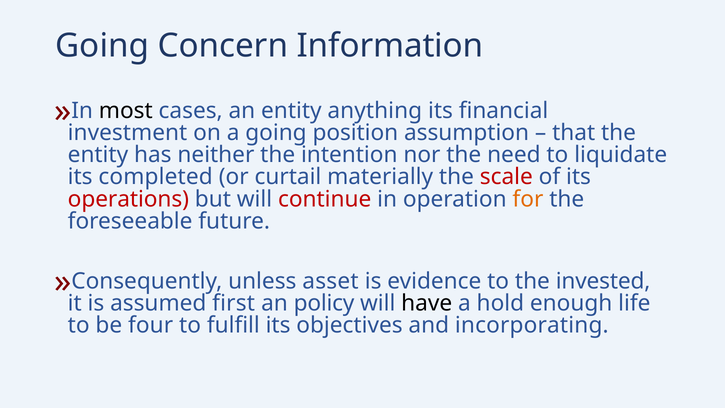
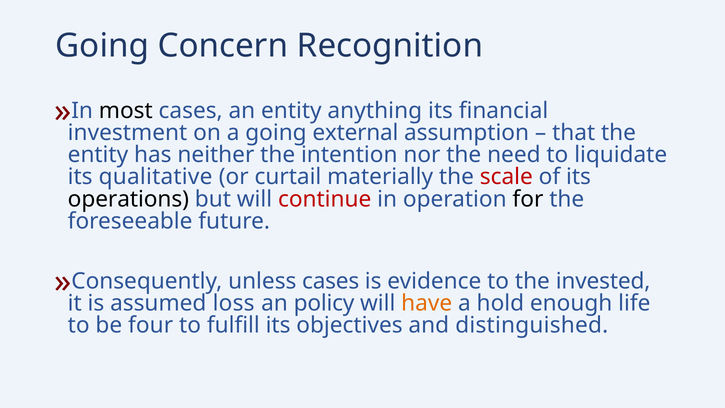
Information: Information -> Recognition
position: position -> external
completed: completed -> qualitative
operations colour: red -> black
for colour: orange -> black
unless asset: asset -> cases
first: first -> loss
have colour: black -> orange
incorporating: incorporating -> distinguished
